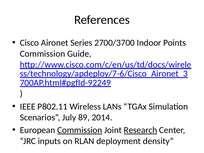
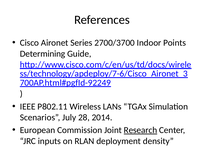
Commission at (42, 54): Commission -> Determining
89: 89 -> 28
Commission at (80, 130) underline: present -> none
